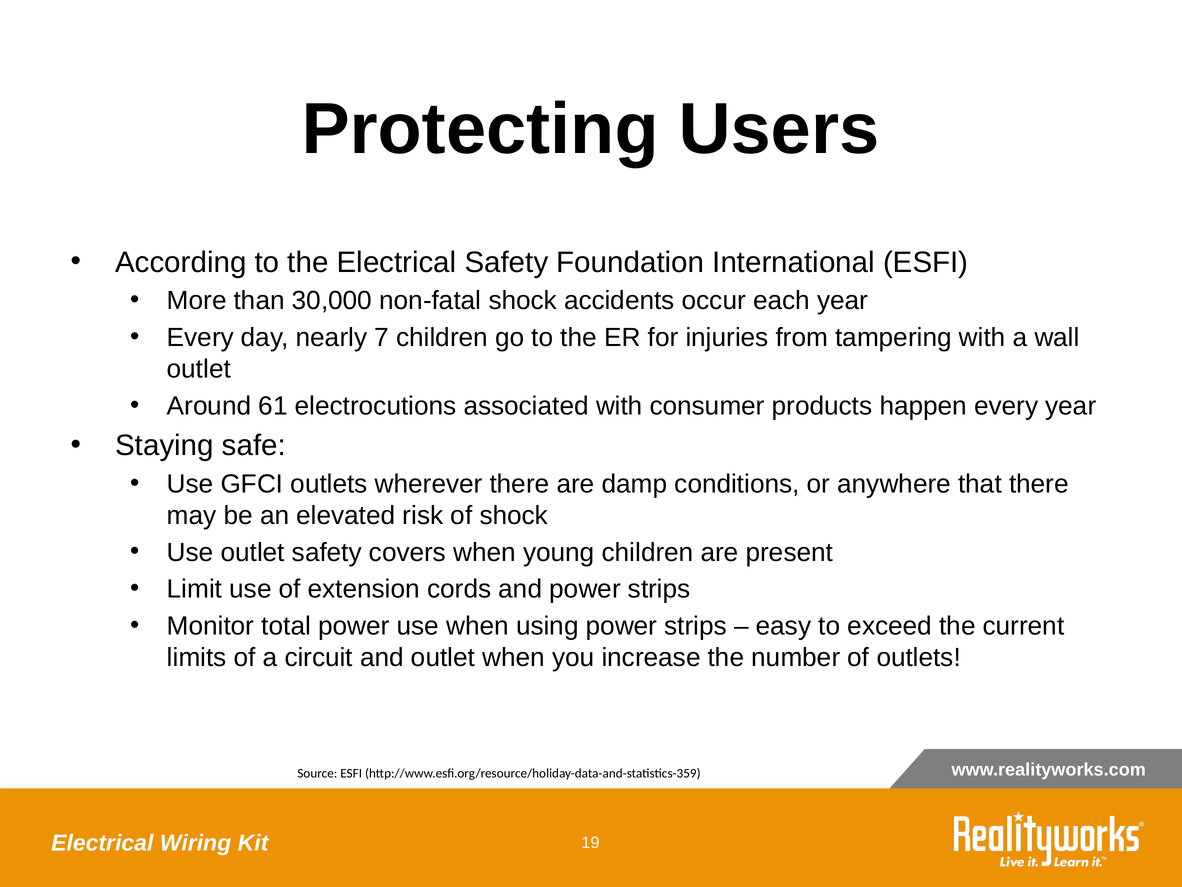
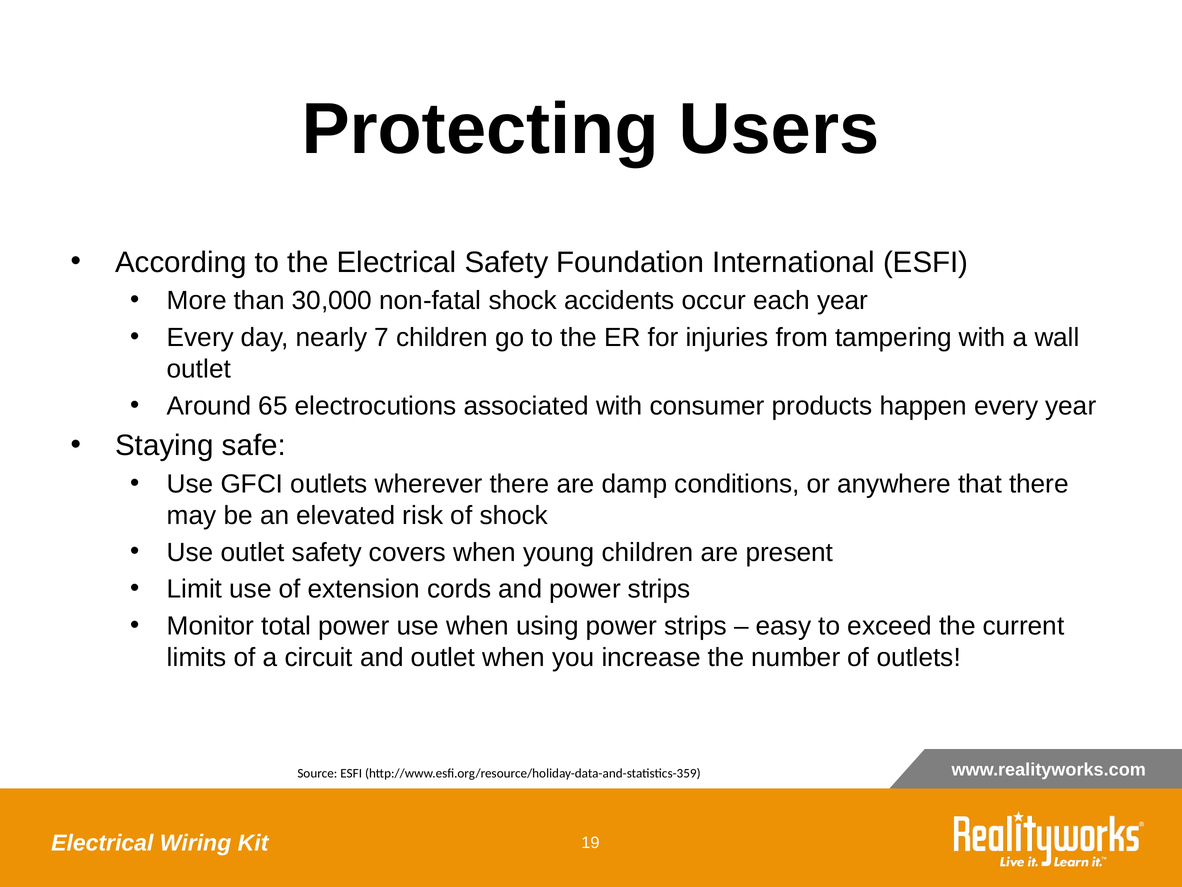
61: 61 -> 65
